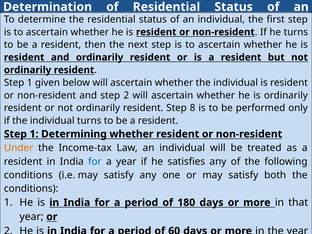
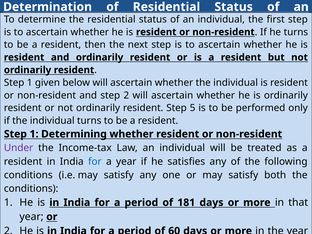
8: 8 -> 5
Under colour: orange -> purple
180: 180 -> 181
